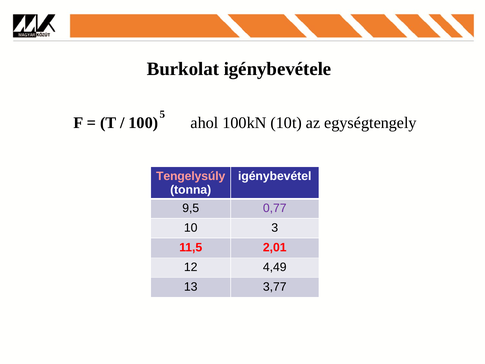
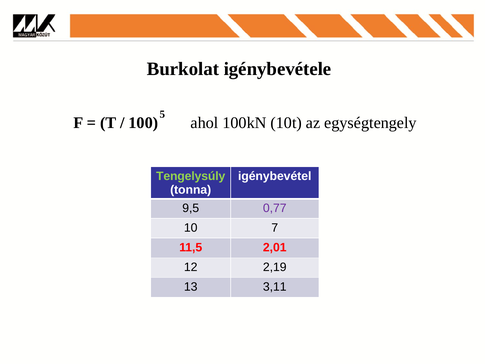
Tengelysúly colour: pink -> light green
3: 3 -> 7
4,49: 4,49 -> 2,19
3,77: 3,77 -> 3,11
